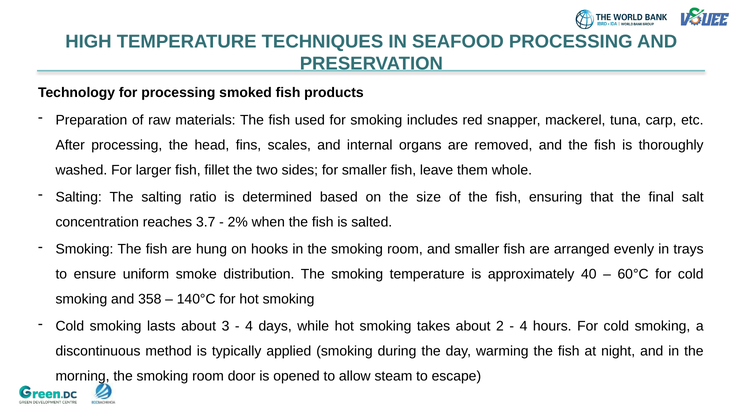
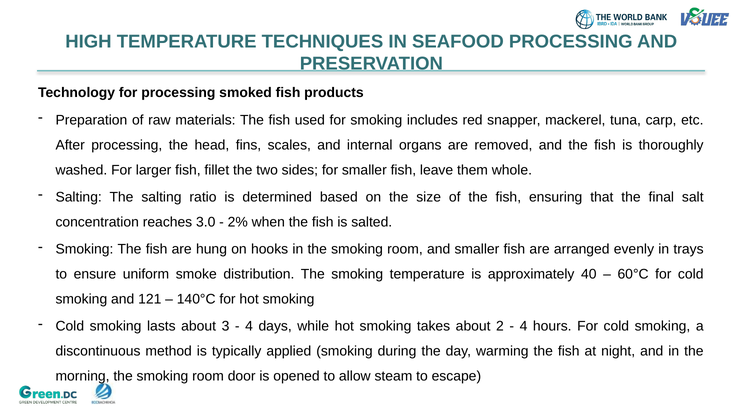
3.7: 3.7 -> 3.0
358: 358 -> 121
